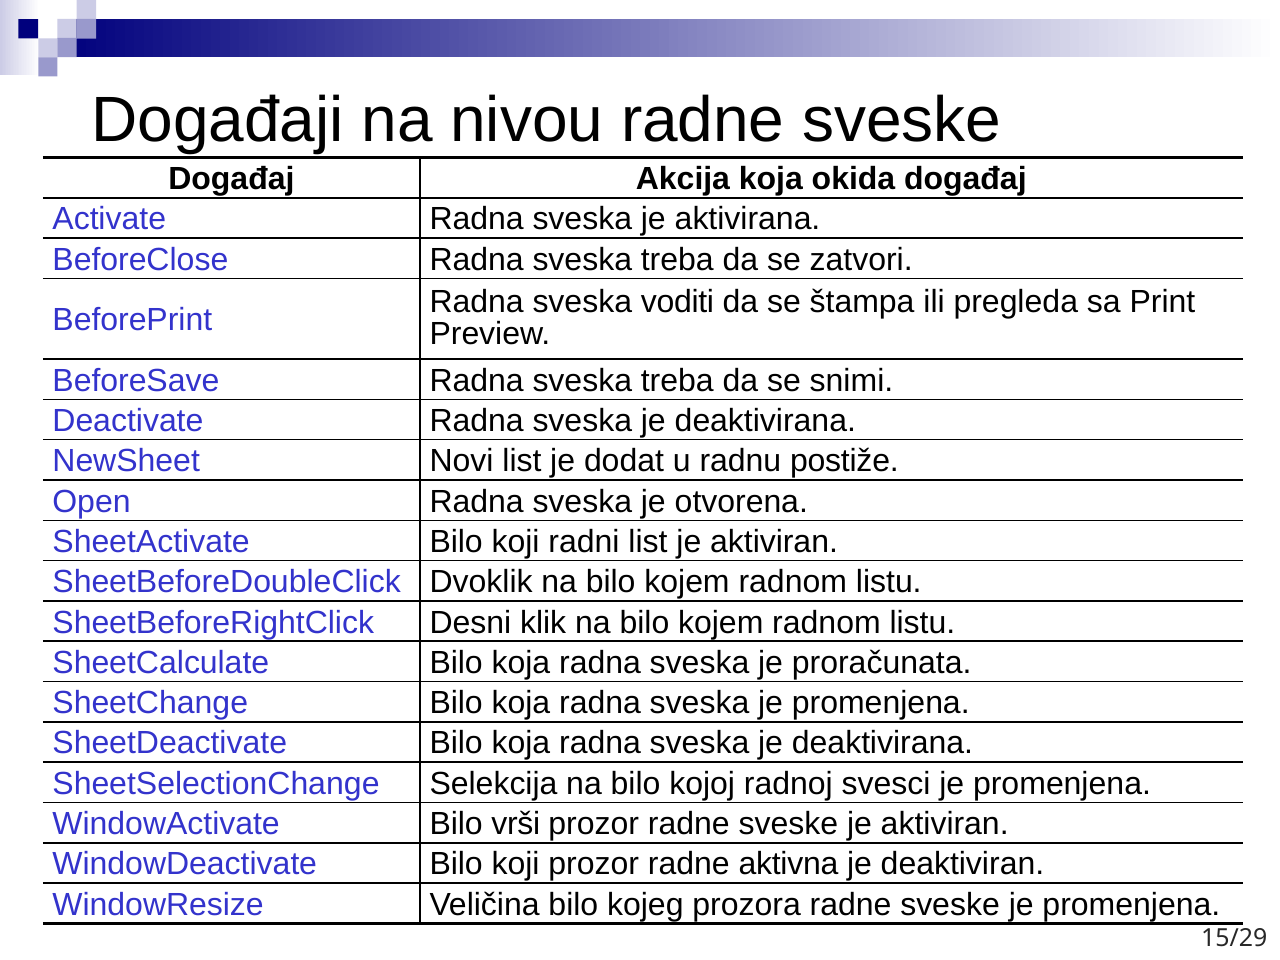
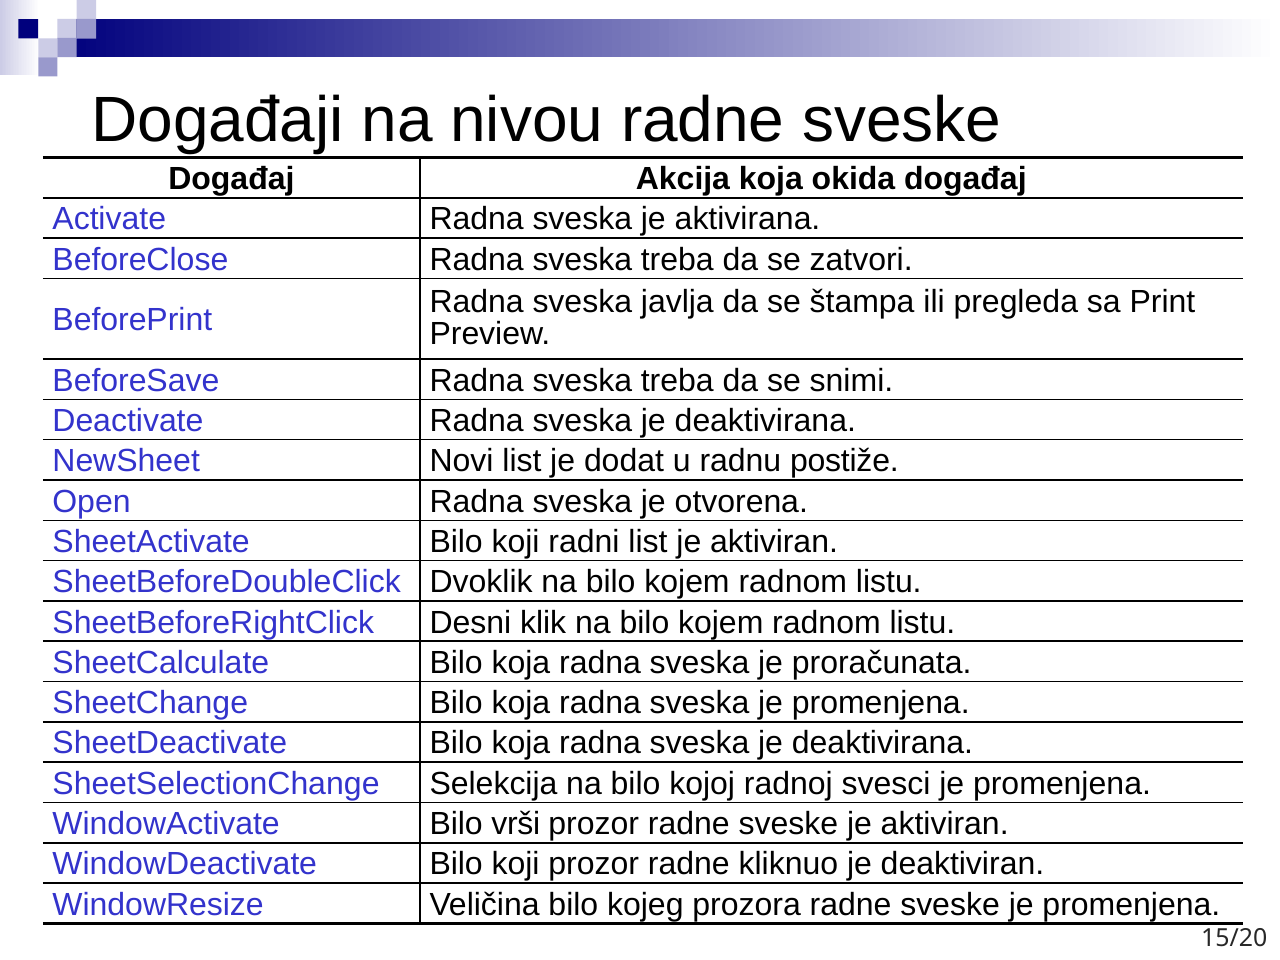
voditi: voditi -> javlja
aktivna: aktivna -> kliknuo
15/29: 15/29 -> 15/20
